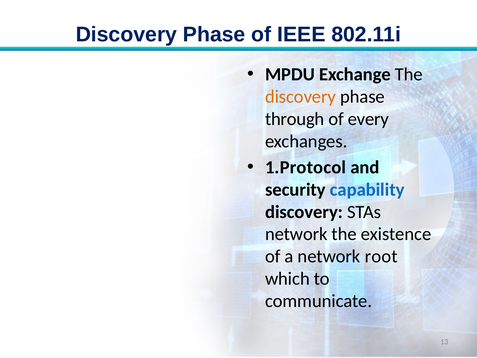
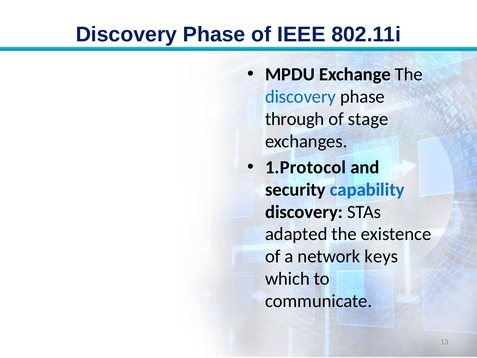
discovery at (301, 97) colour: orange -> blue
every: every -> stage
network at (296, 234): network -> adapted
root: root -> keys
